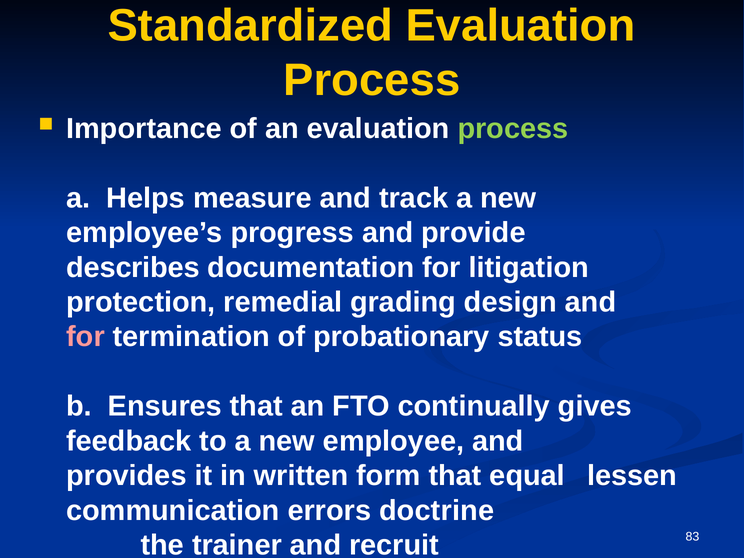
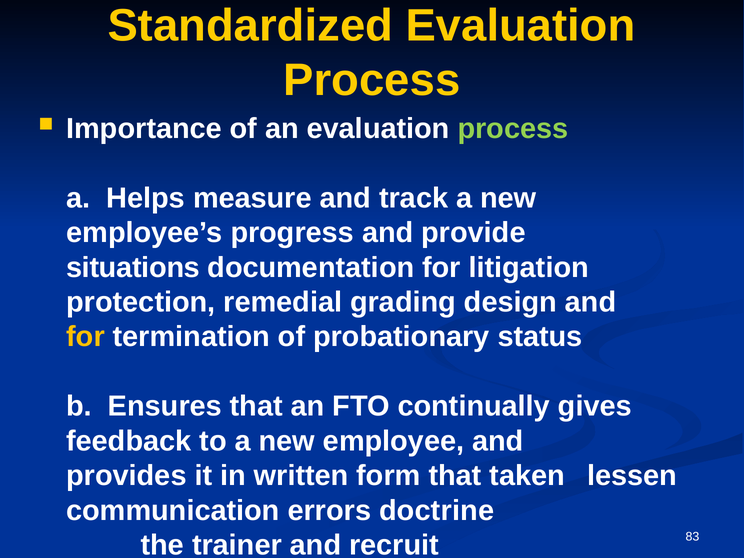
describes: describes -> situations
for at (86, 337) colour: pink -> yellow
equal: equal -> taken
